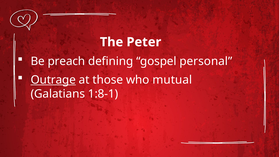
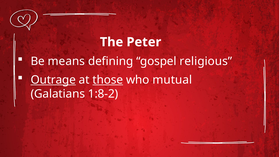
preach: preach -> means
personal: personal -> religious
those underline: none -> present
1:8-1: 1:8-1 -> 1:8-2
